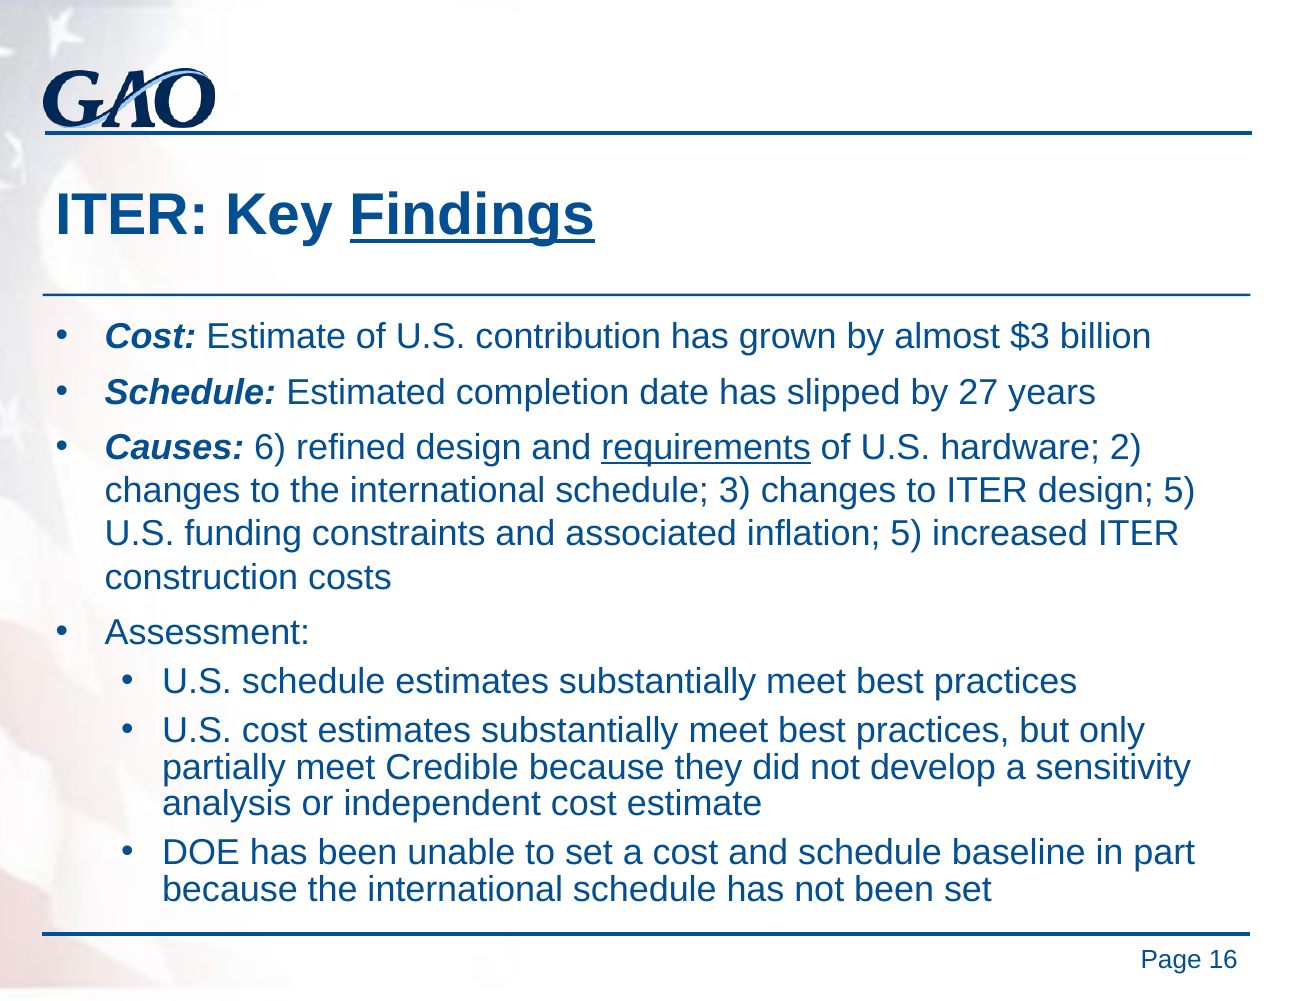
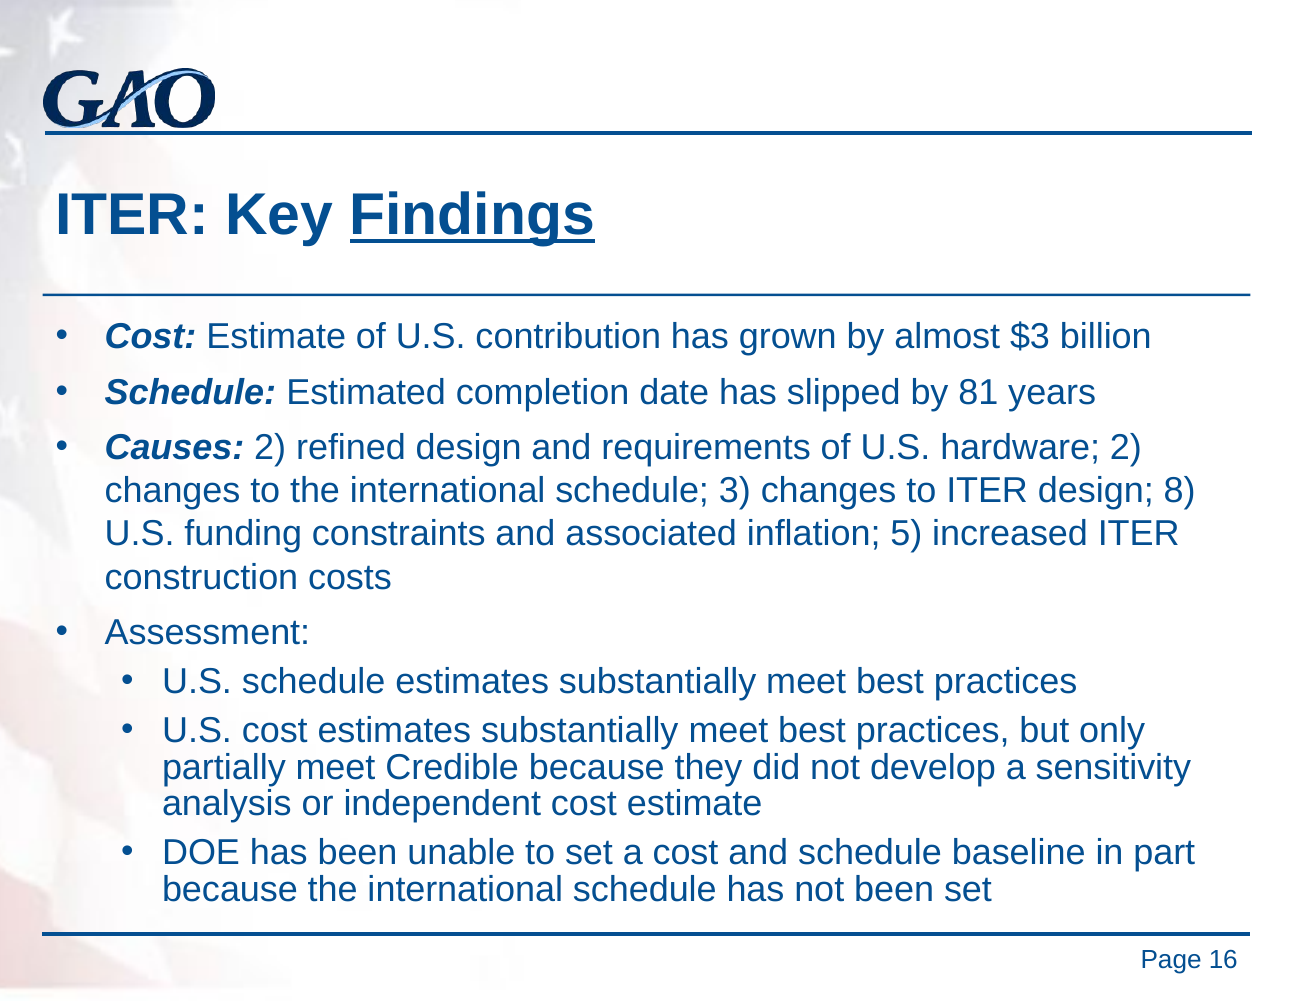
27: 27 -> 81
Causes 6: 6 -> 2
requirements underline: present -> none
design 5: 5 -> 8
